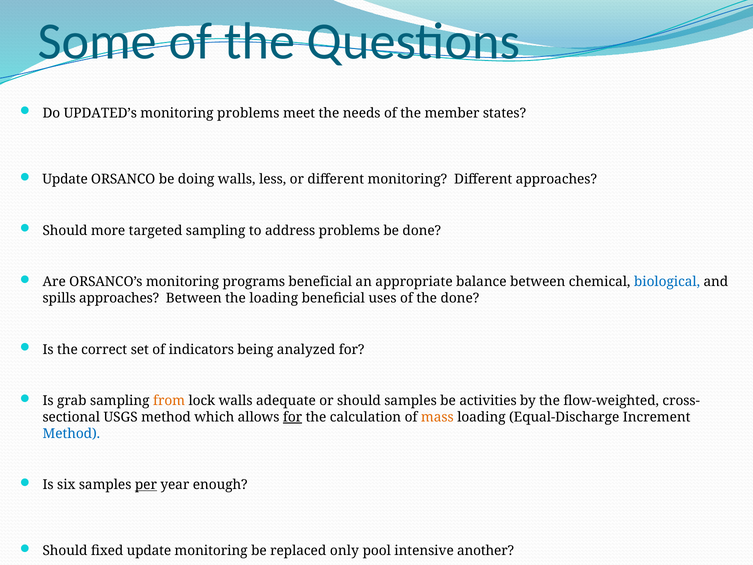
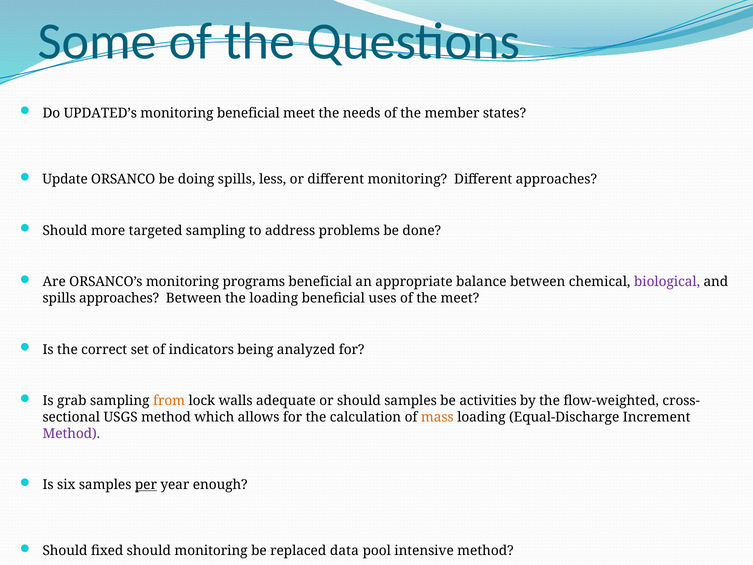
monitoring problems: problems -> beneficial
doing walls: walls -> spills
biological colour: blue -> purple
the done: done -> meet
for at (293, 417) underline: present -> none
Method at (71, 433) colour: blue -> purple
fixed update: update -> should
only: only -> data
intensive another: another -> method
